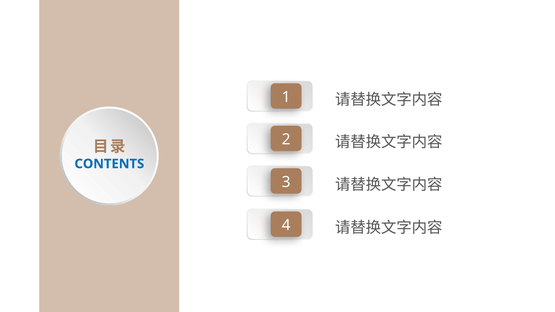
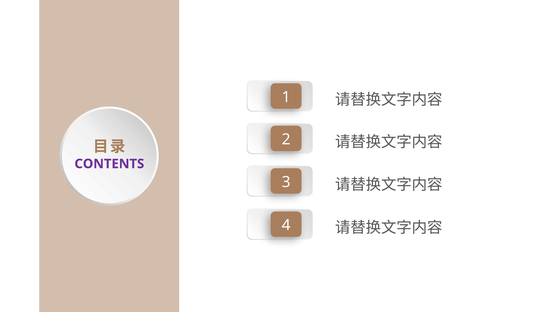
CONTENTS colour: blue -> purple
